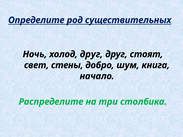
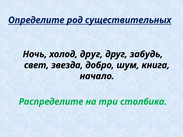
стоят: стоят -> забудь
стены: стены -> звезда
